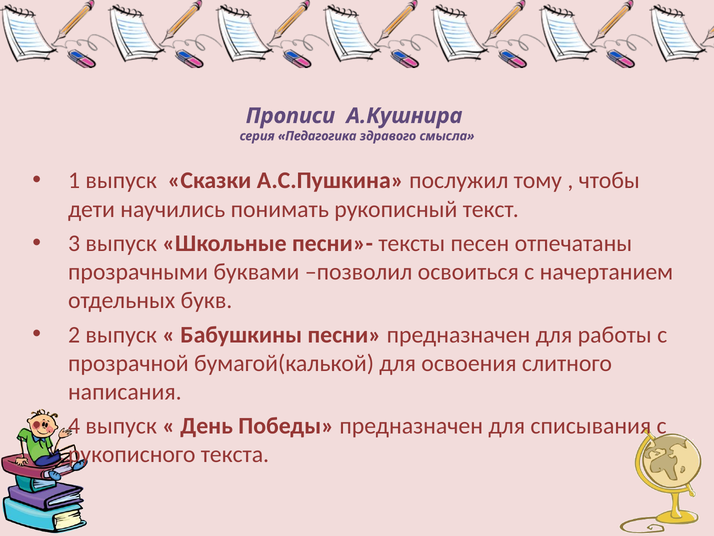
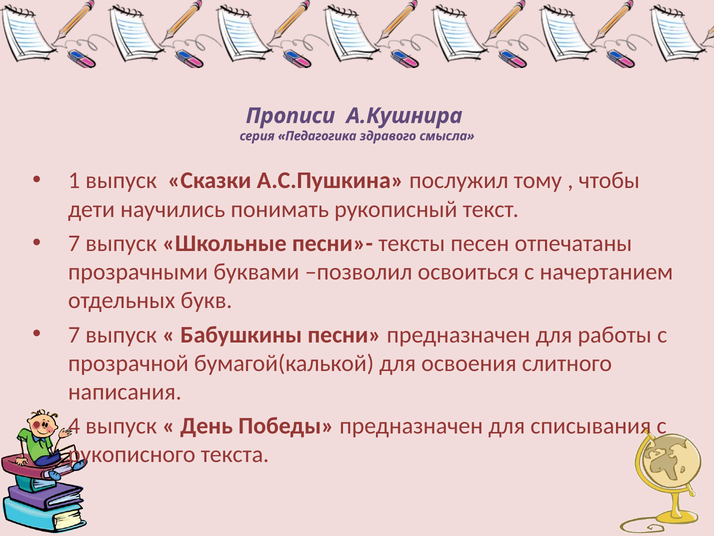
3 at (74, 243): 3 -> 7
2 at (74, 334): 2 -> 7
